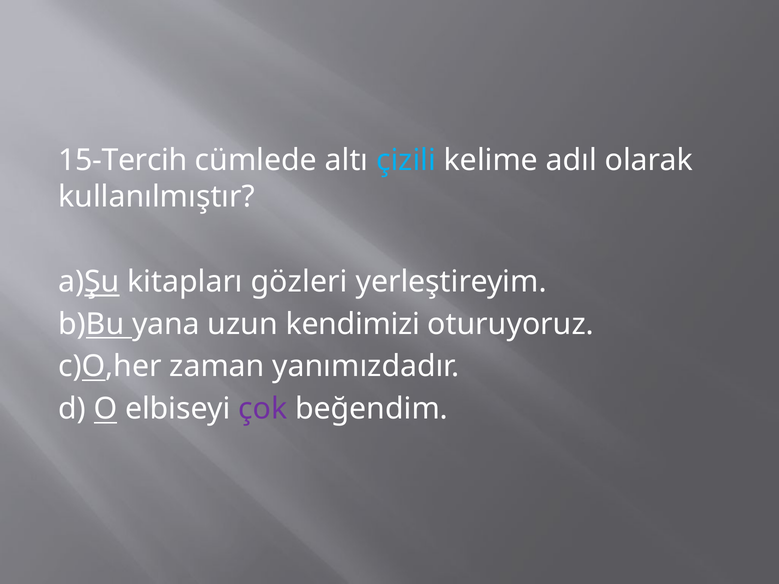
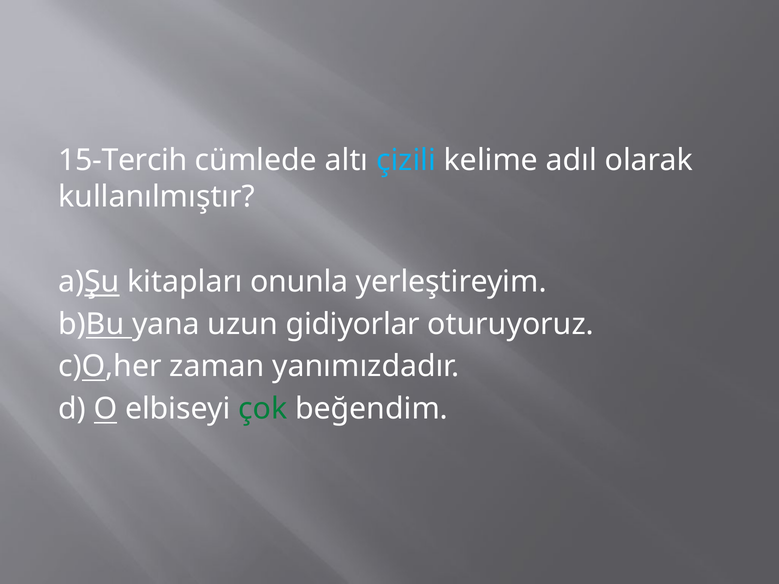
gözleri: gözleri -> onunla
kendimizi: kendimizi -> gidiyorlar
çok colour: purple -> green
